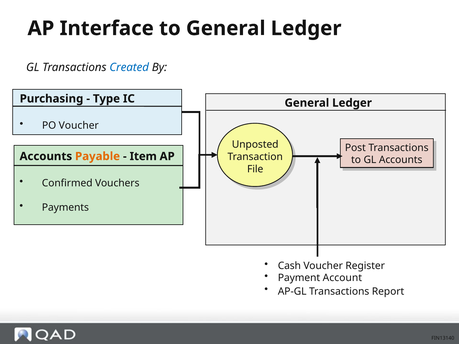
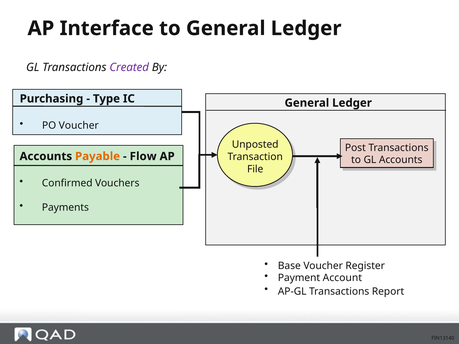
Created colour: blue -> purple
Item: Item -> Flow
Cash: Cash -> Base
